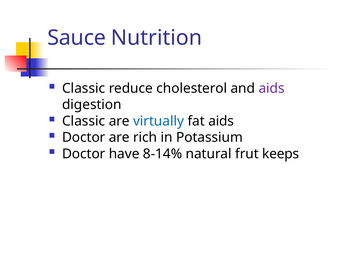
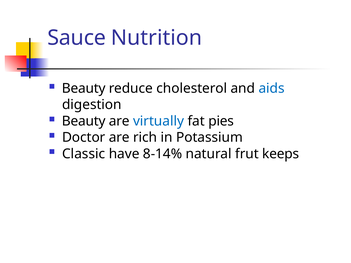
Classic at (84, 88): Classic -> Beauty
aids at (272, 88) colour: purple -> blue
Classic at (84, 121): Classic -> Beauty
fat aids: aids -> pies
Doctor at (84, 154): Doctor -> Classic
